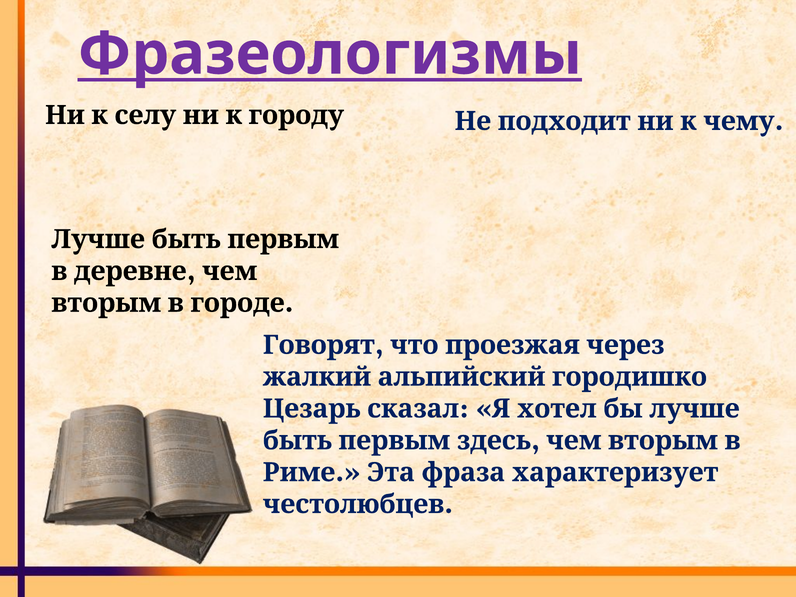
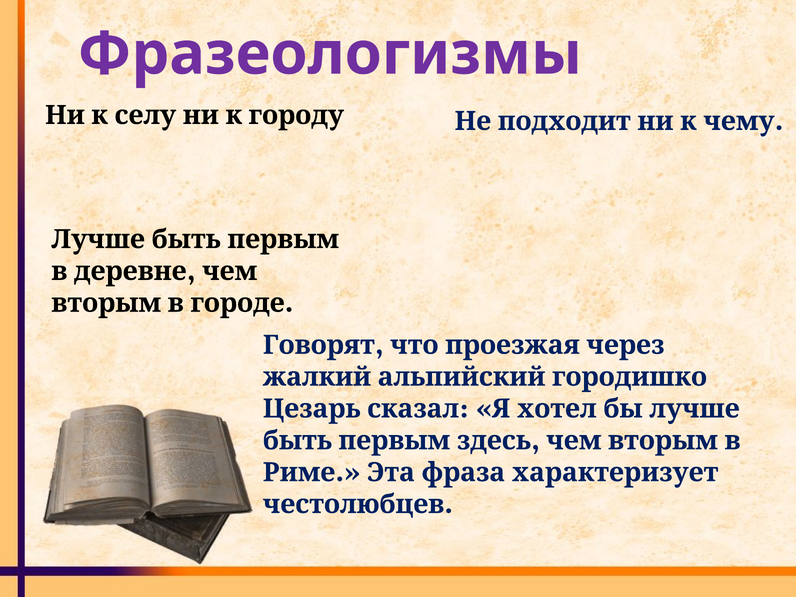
Фразеологизмы underline: present -> none
